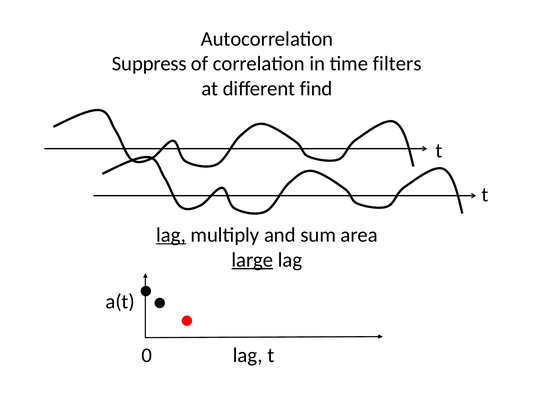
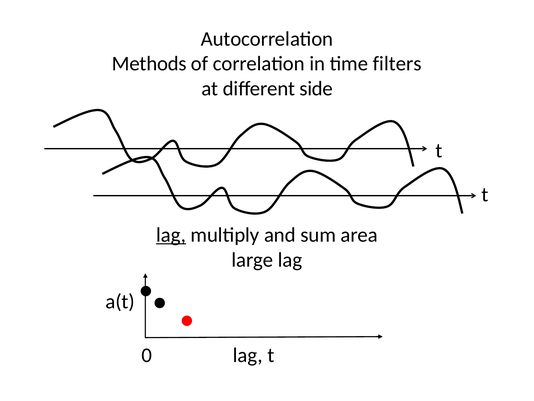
Suppress: Suppress -> Methods
find: find -> side
large underline: present -> none
